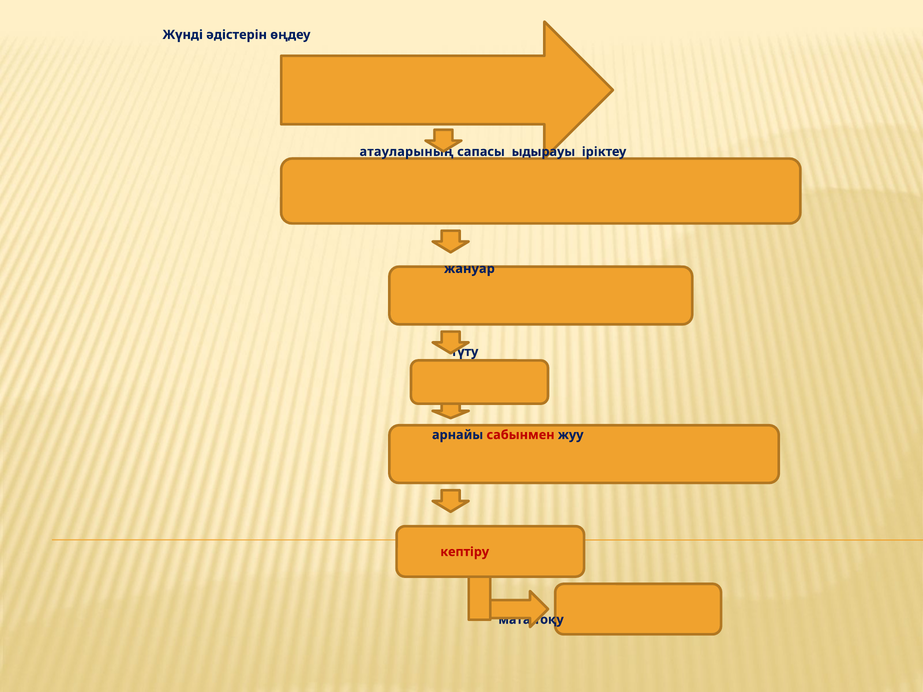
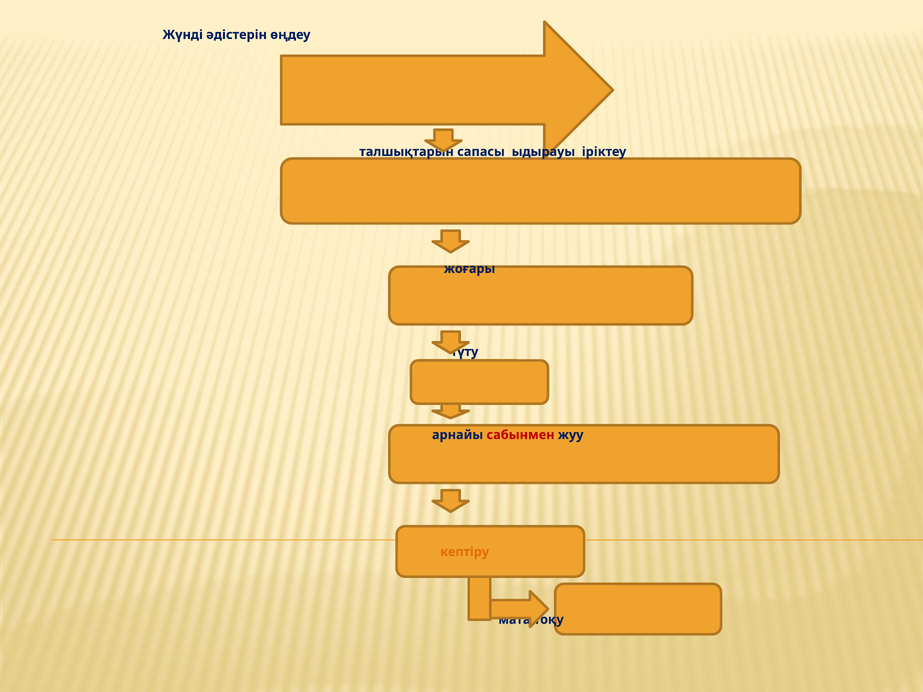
атауларының: атауларының -> талшықтарын
жануар: жануар -> жоғары
кептіру colour: red -> orange
